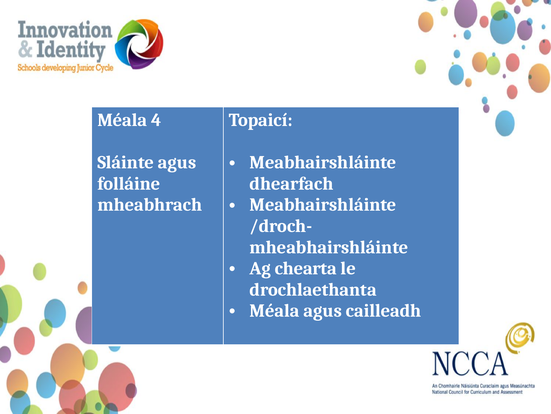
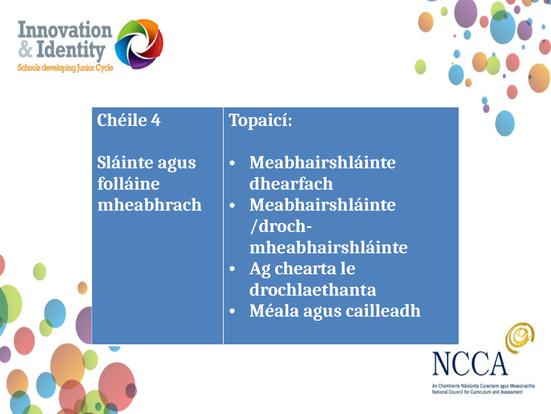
Méala at (122, 120): Méala -> Chéile
